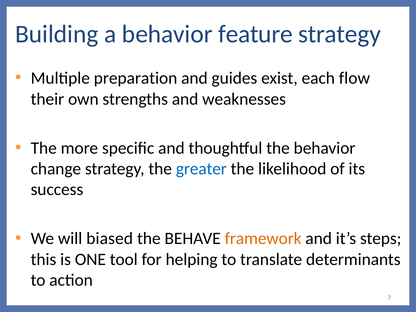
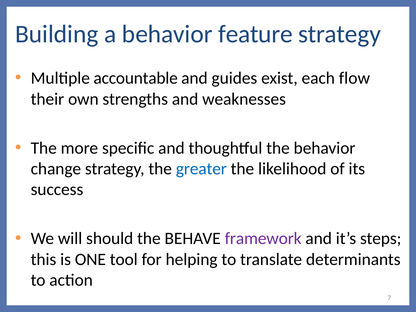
preparation: preparation -> accountable
biased: biased -> should
framework colour: orange -> purple
